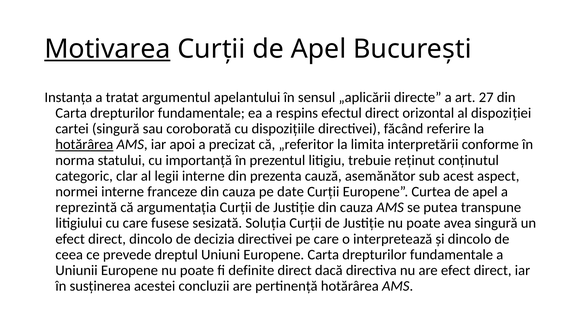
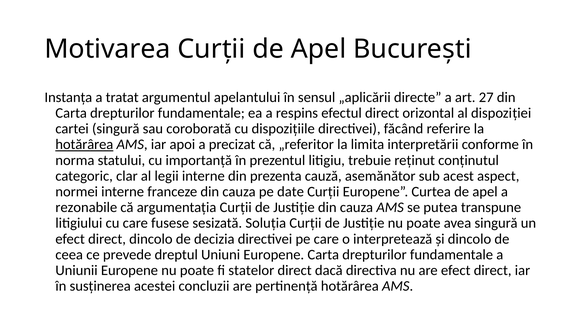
Motivarea underline: present -> none
reprezintă: reprezintă -> rezonabile
definite: definite -> statelor
